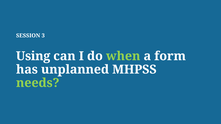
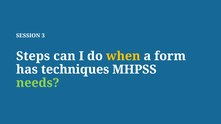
Using: Using -> Steps
when colour: light green -> yellow
unplanned: unplanned -> techniques
